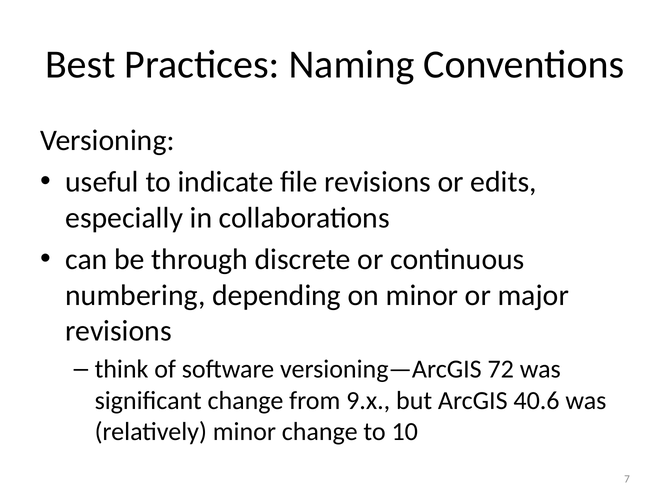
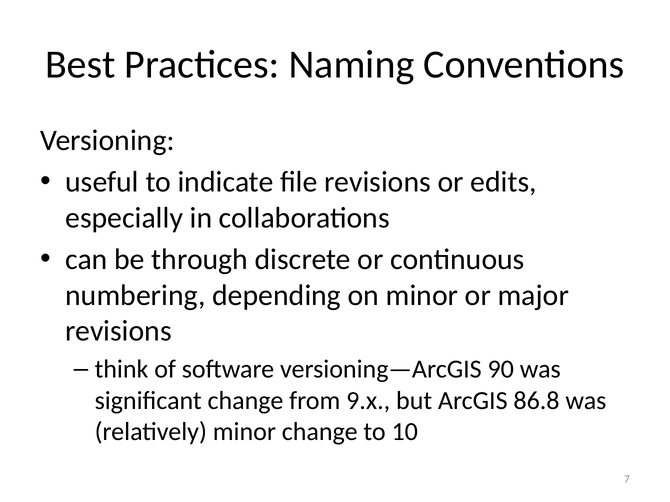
72: 72 -> 90
40.6: 40.6 -> 86.8
